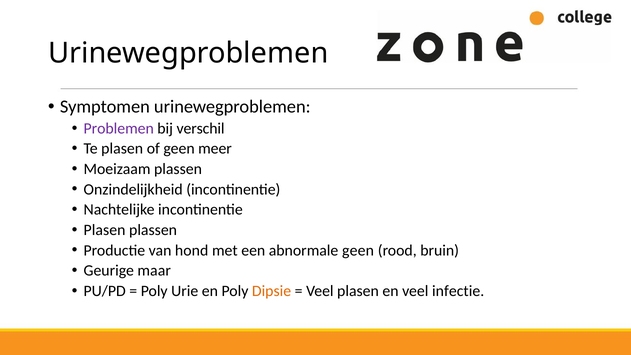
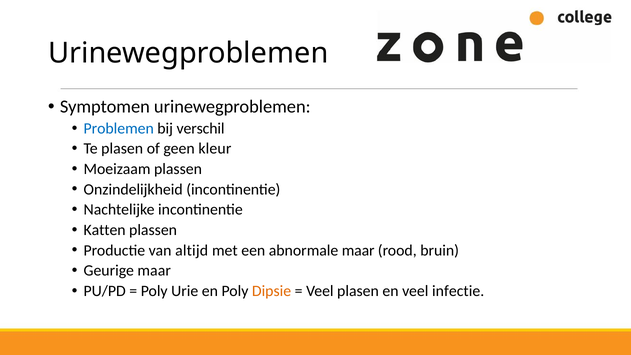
Problemen colour: purple -> blue
meer: meer -> kleur
Plasen at (105, 230): Plasen -> Katten
hond: hond -> altijd
abnormale geen: geen -> maar
